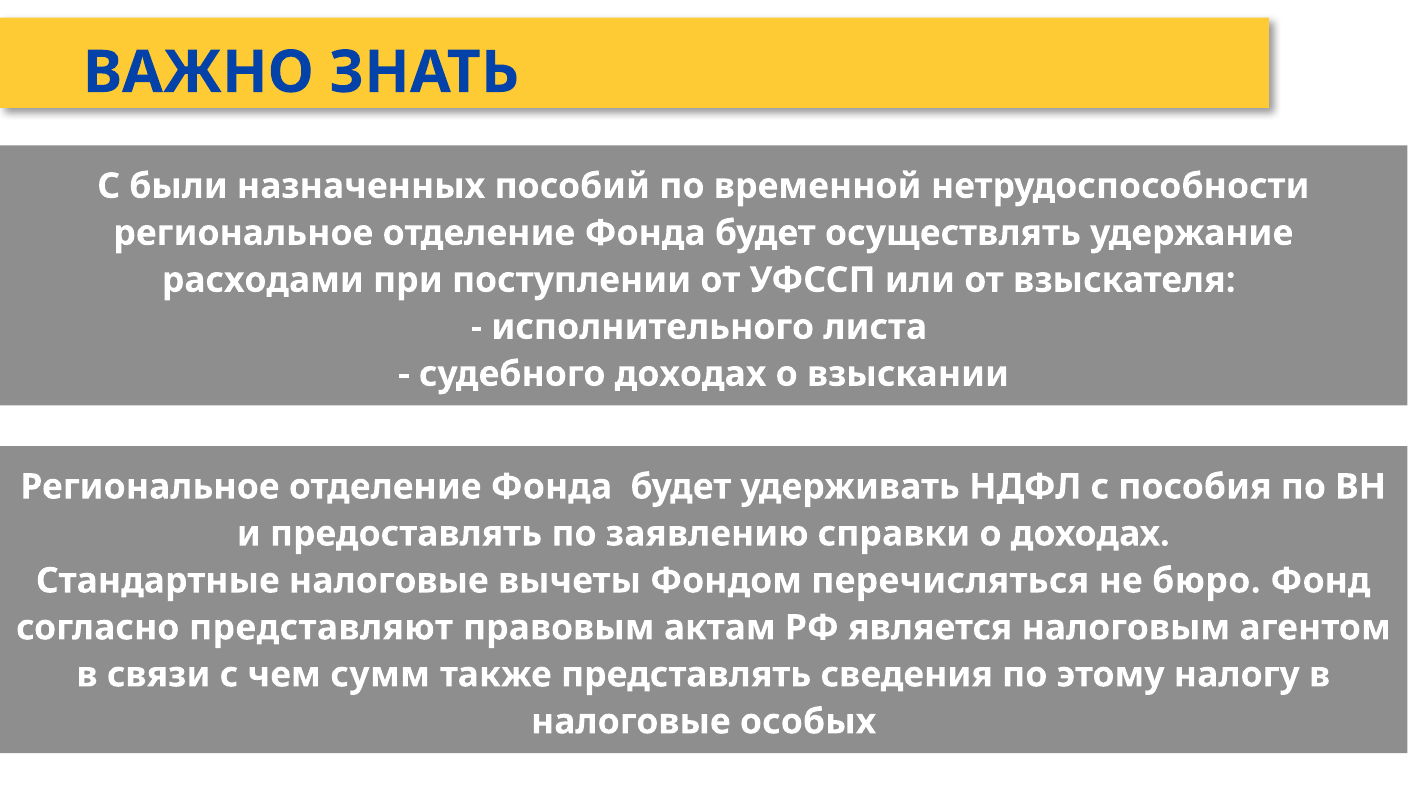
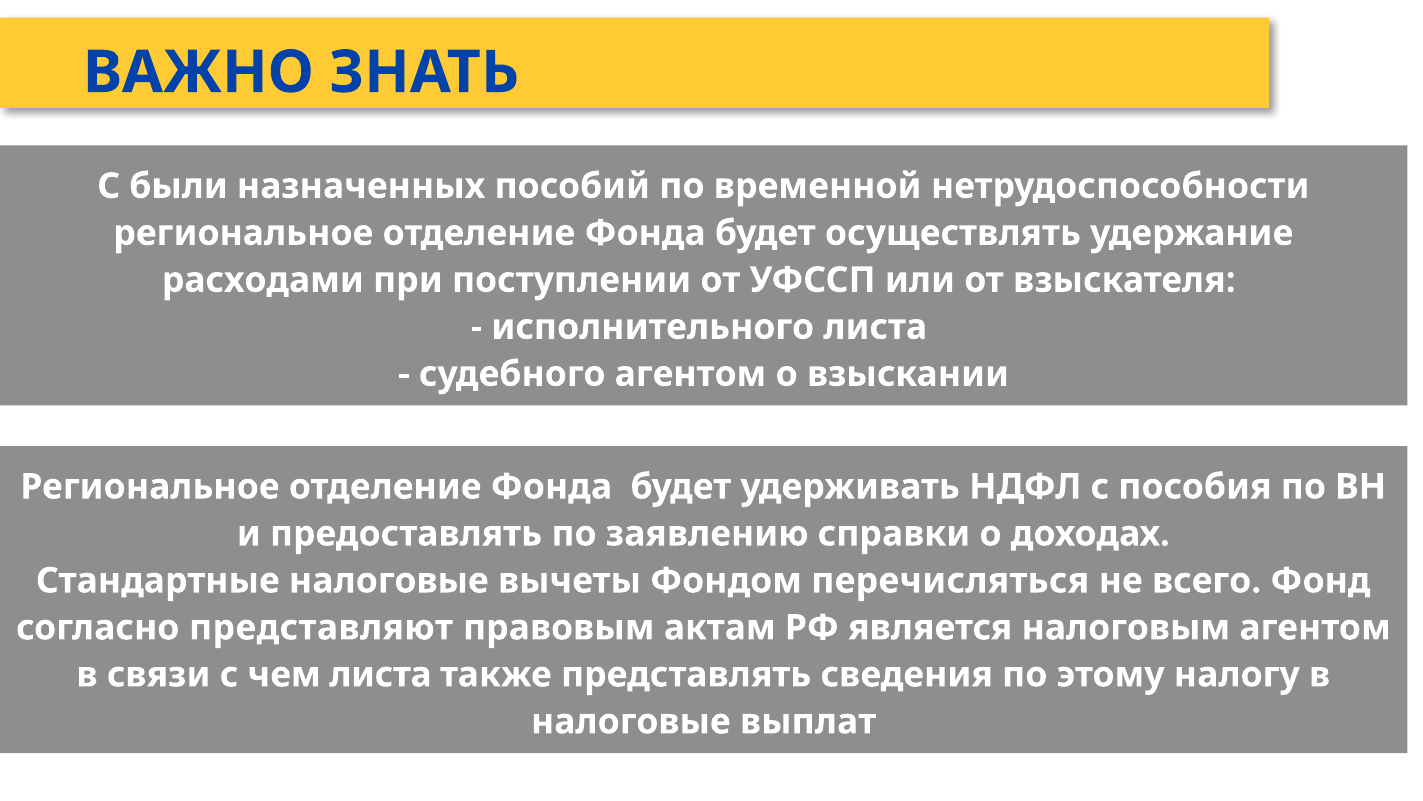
судебного доходах: доходах -> агентом
бюро: бюро -> всего
чем сумм: сумм -> листа
особых: особых -> выплат
